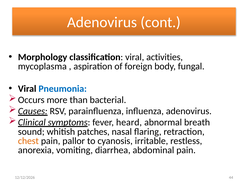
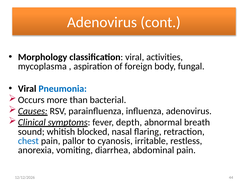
heard: heard -> depth
patches: patches -> blocked
chest colour: orange -> blue
